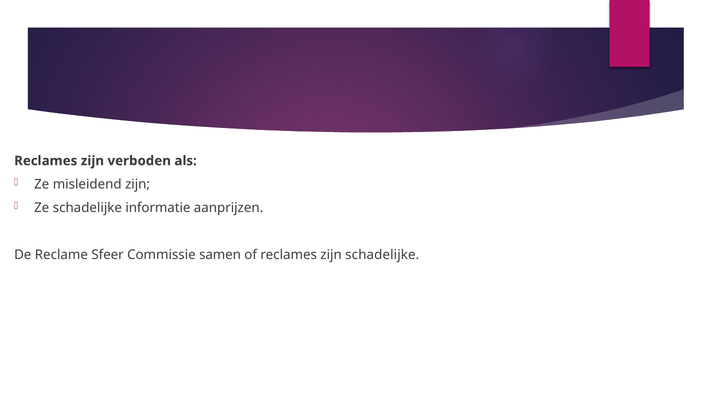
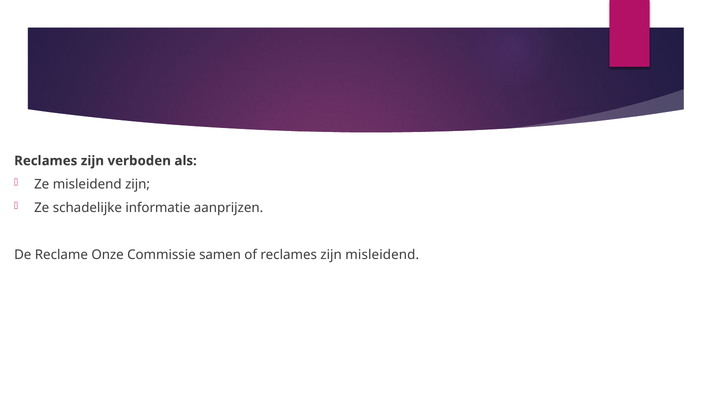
Sfeer: Sfeer -> Onze
zijn schadelijke: schadelijke -> misleidend
